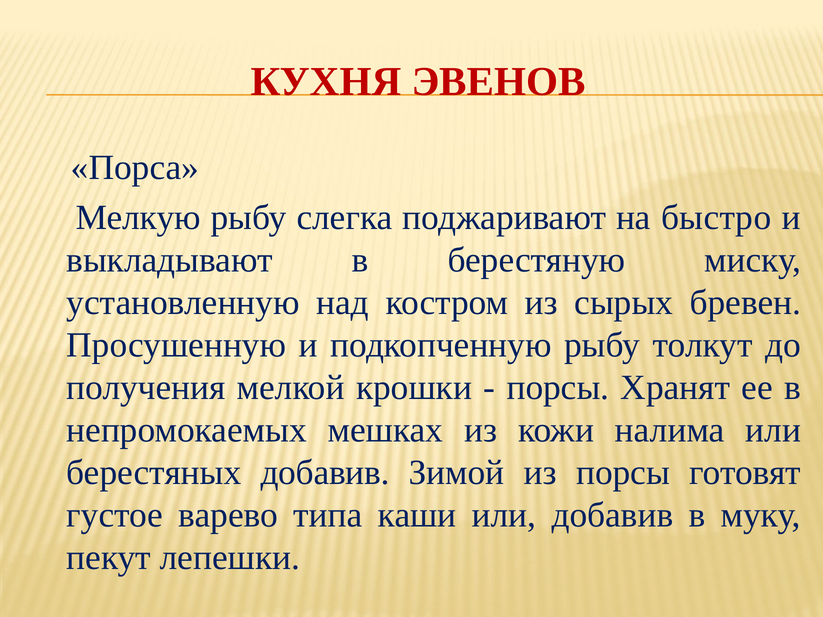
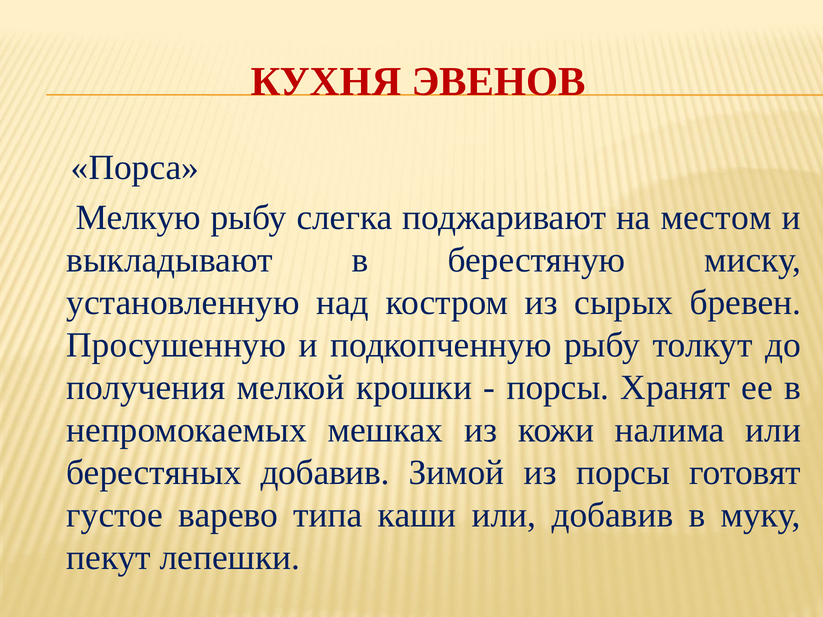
быстро: быстро -> местом
